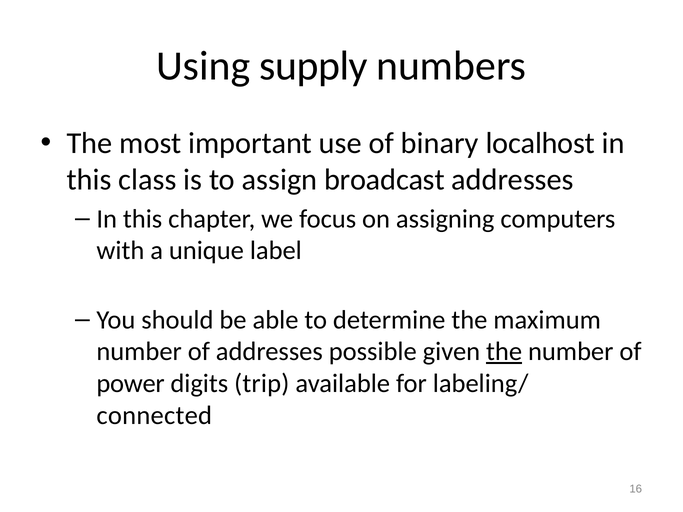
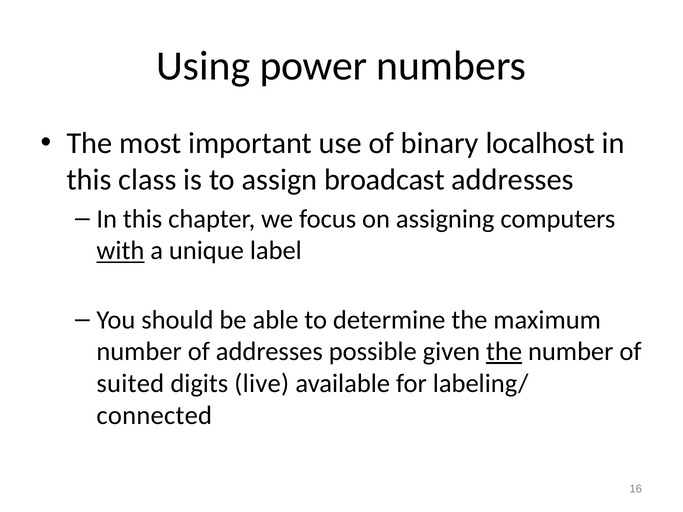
supply: supply -> power
with underline: none -> present
power: power -> suited
trip: trip -> live
